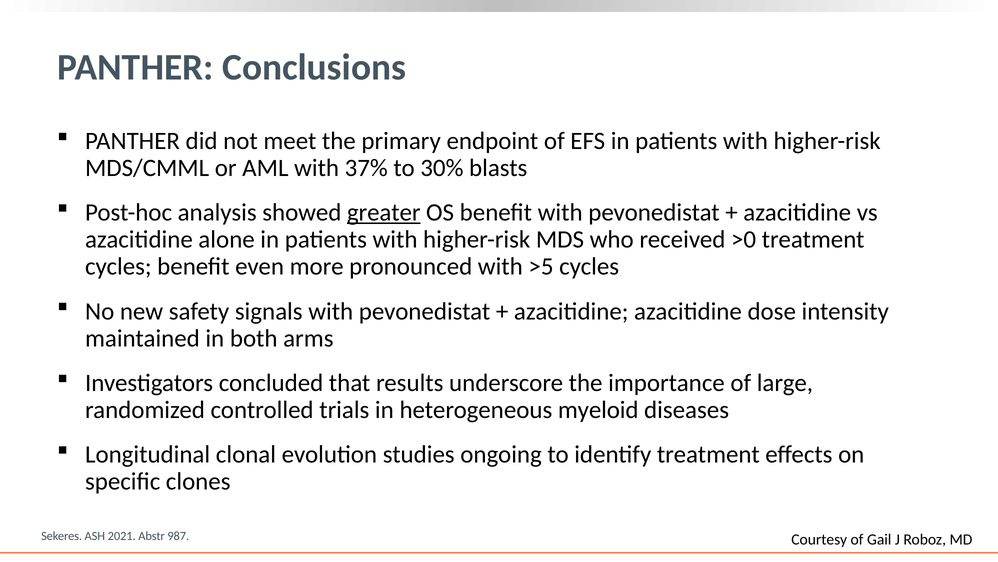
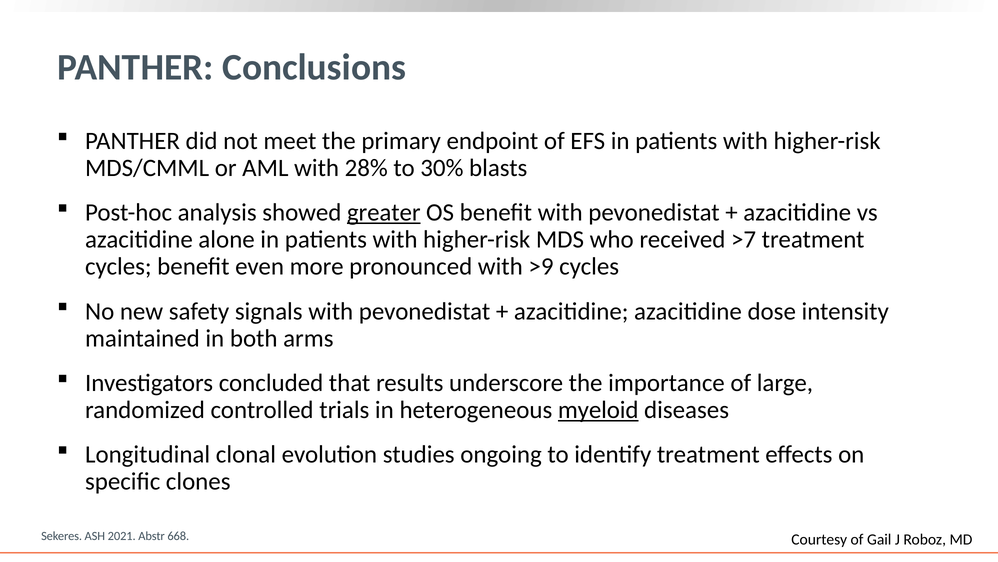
37%: 37% -> 28%
>0: >0 -> >7
>5: >5 -> >9
myeloid underline: none -> present
987: 987 -> 668
